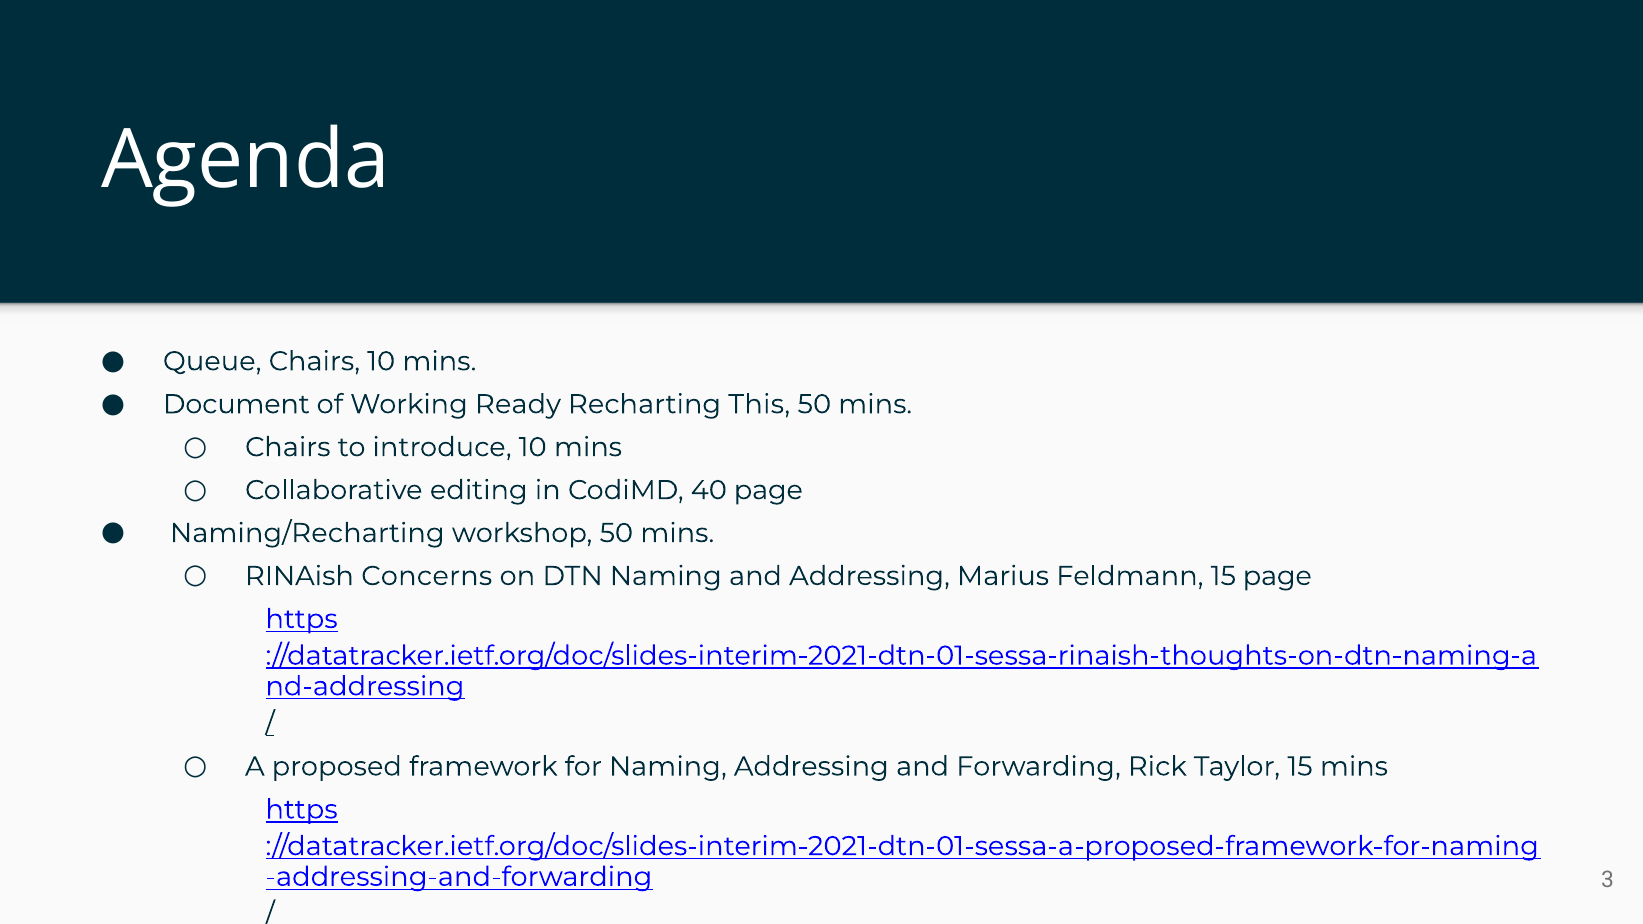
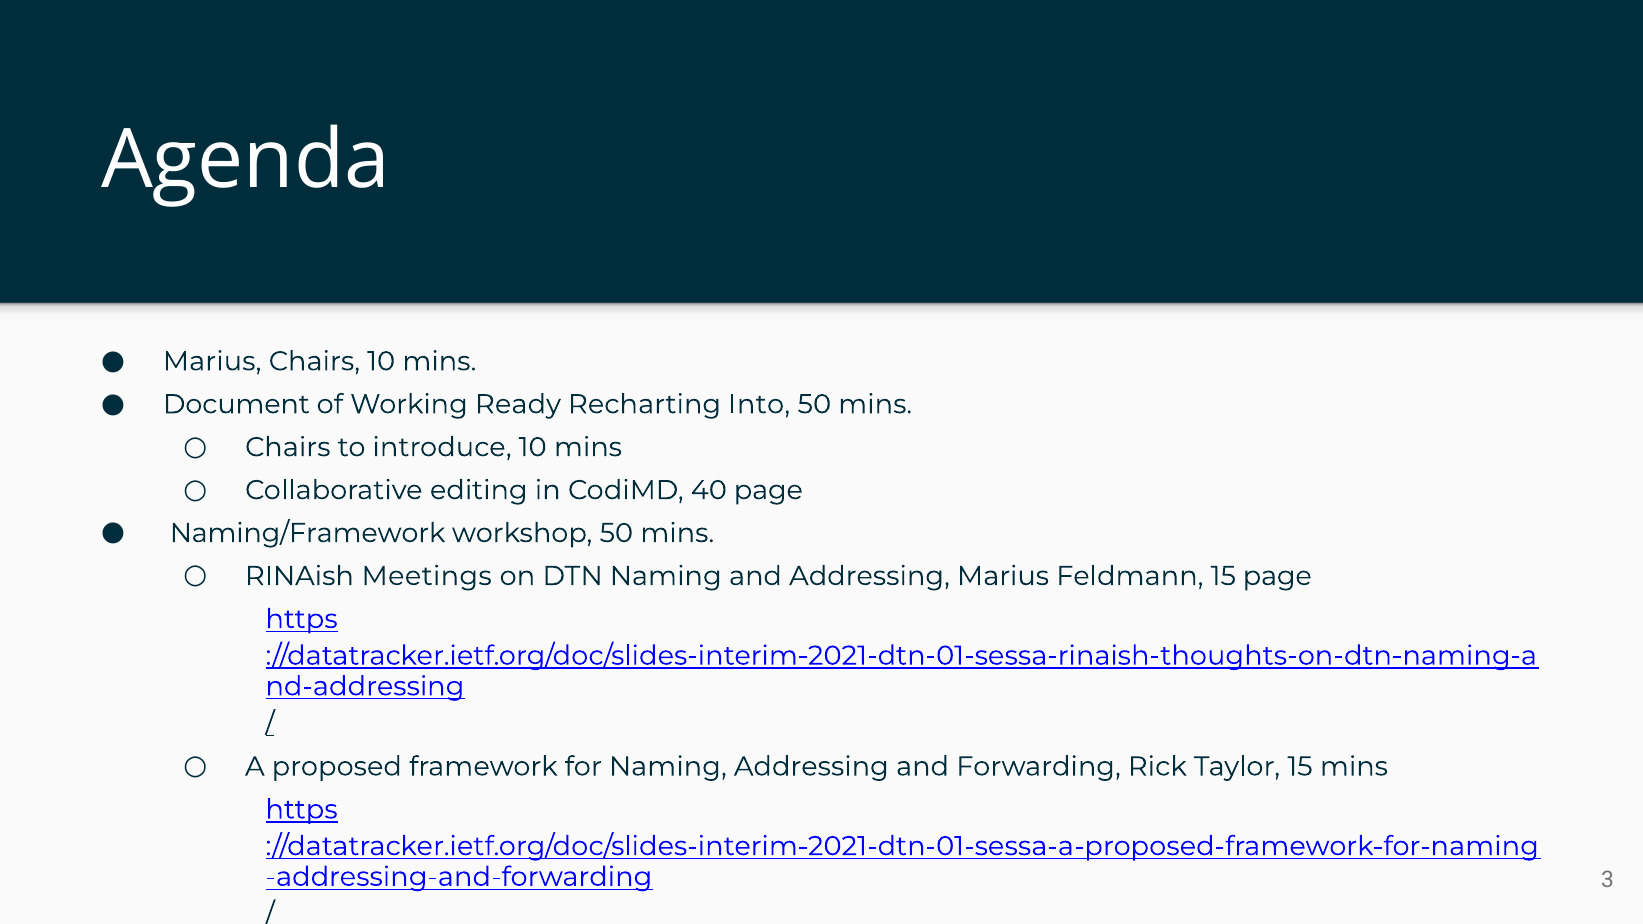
Queue at (212, 361): Queue -> Marius
This: This -> Into
Naming/Recharting: Naming/Recharting -> Naming/Framework
Concerns: Concerns -> Meetings
